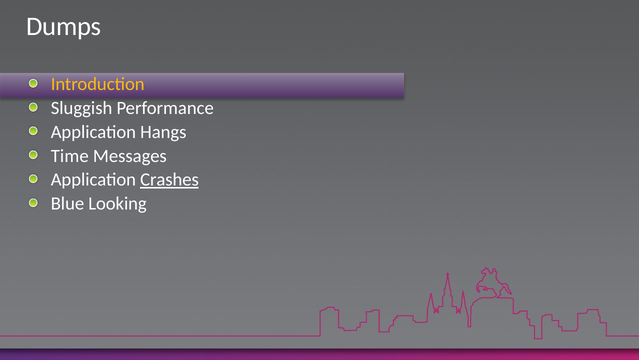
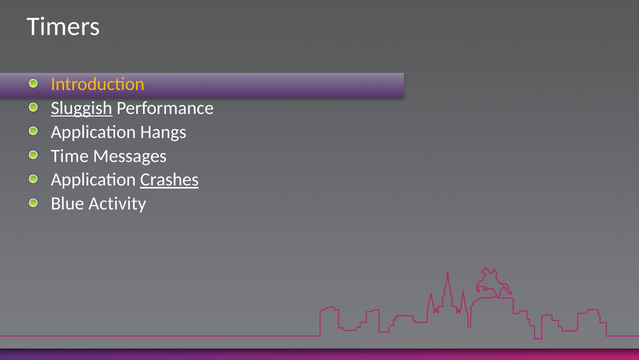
Dumps: Dumps -> Timers
Sluggish underline: none -> present
Looking: Looking -> Activity
